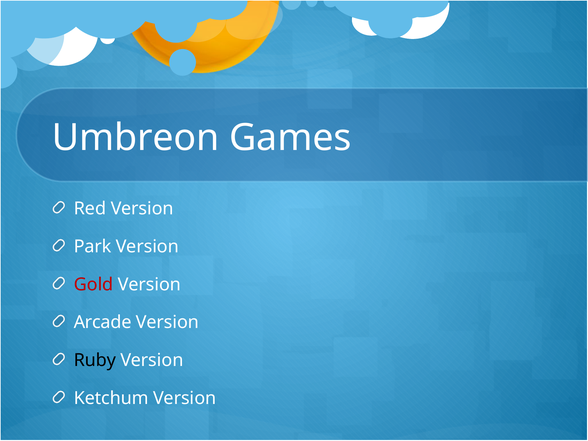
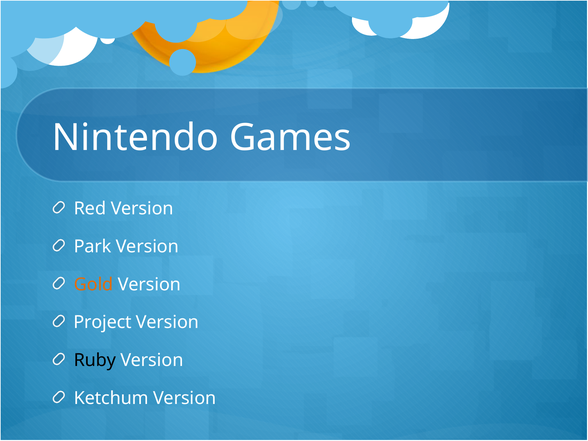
Umbreon: Umbreon -> Nintendo
Gold colour: red -> orange
Arcade: Arcade -> Project
